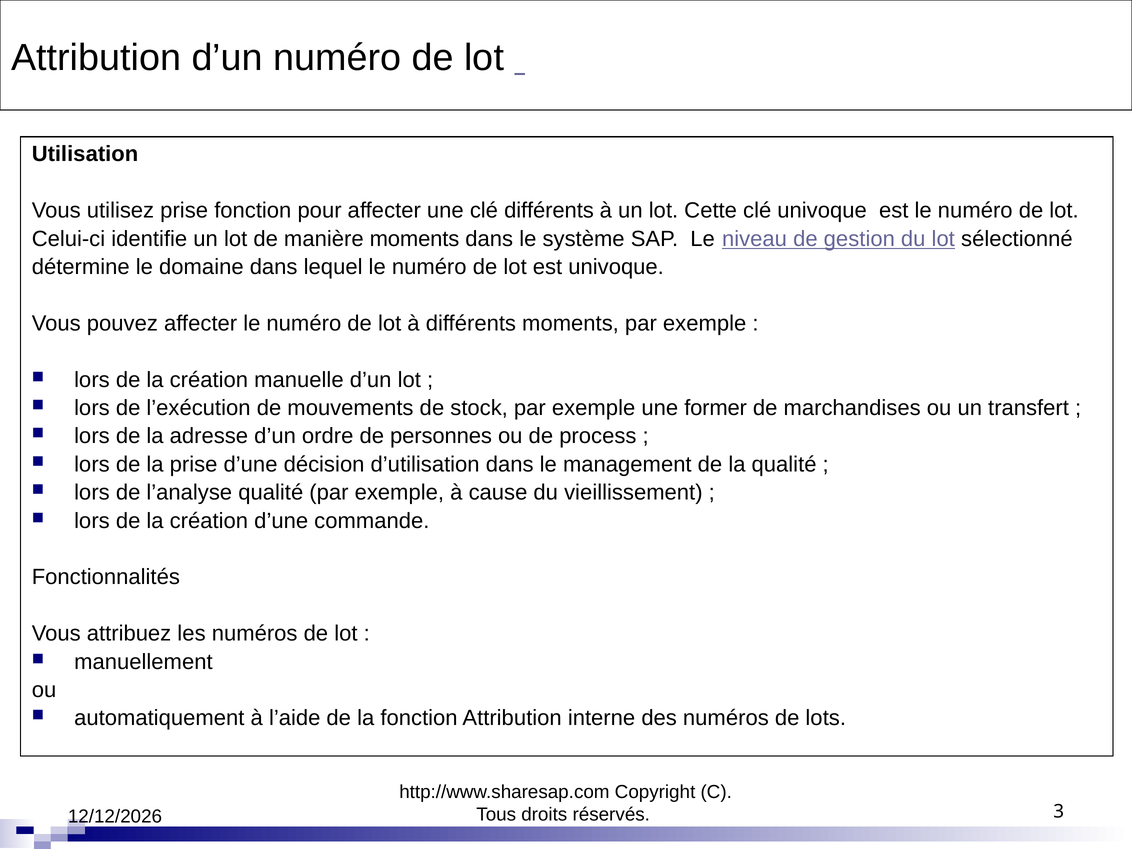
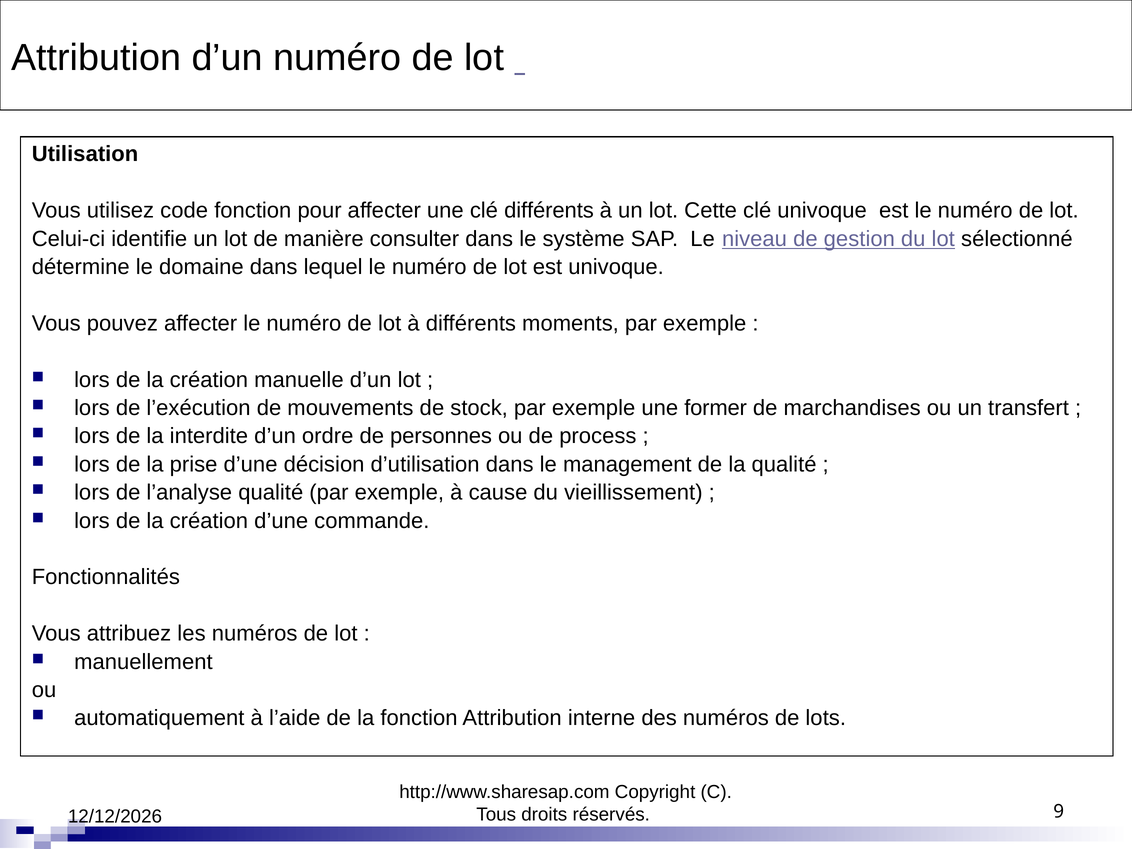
utilisez prise: prise -> code
manière moments: moments -> consulter
adresse: adresse -> interdite
3: 3 -> 9
